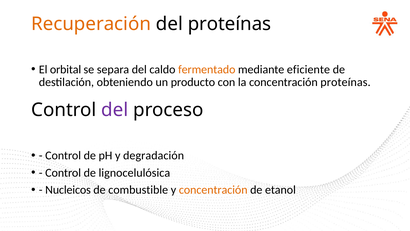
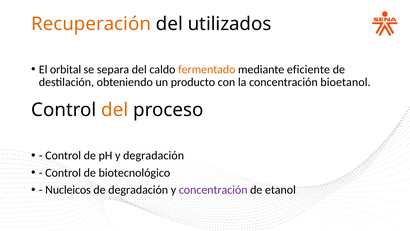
del proteínas: proteínas -> utilizados
concentración proteínas: proteínas -> bioetanol
del at (115, 110) colour: purple -> orange
lignocelulósica: lignocelulósica -> biotecnológico
de combustible: combustible -> degradación
concentración at (213, 190) colour: orange -> purple
